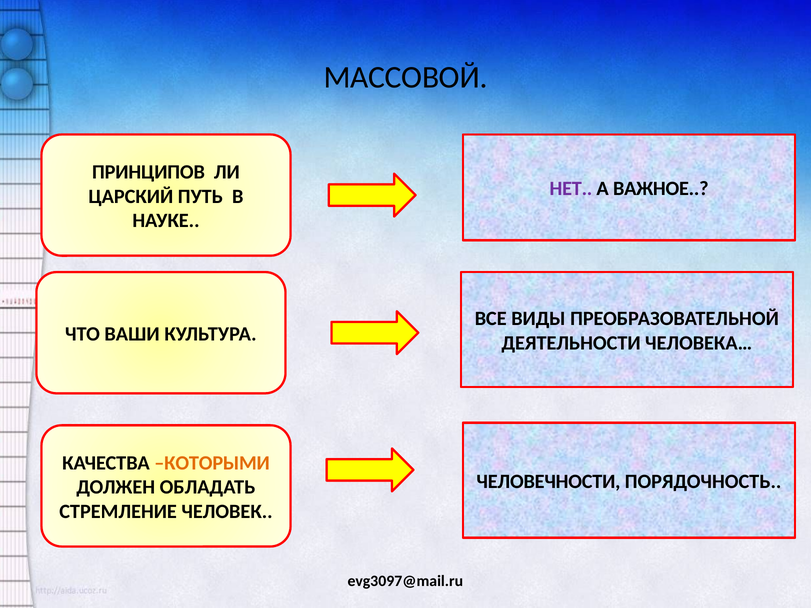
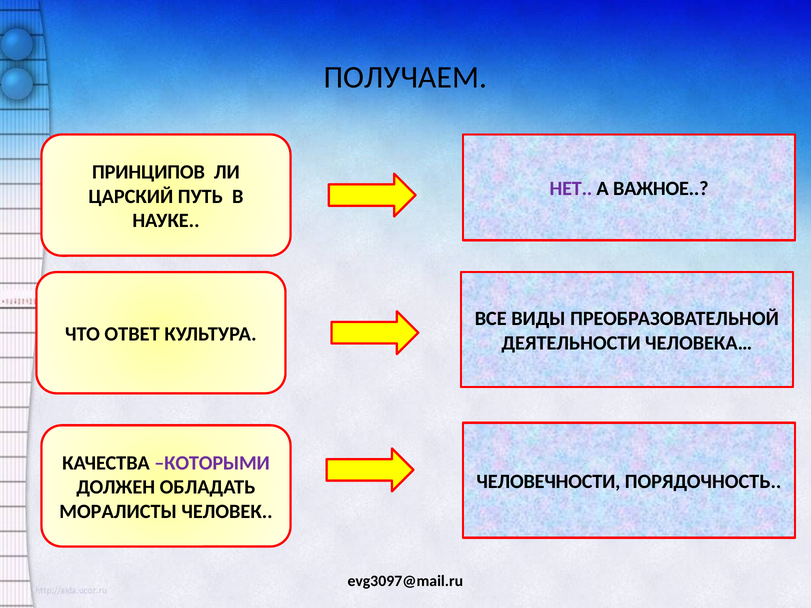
МАССОВОЙ: МАССОВОЙ -> ПОЛУЧАЕМ
ВАШИ: ВАШИ -> ОТВЕТ
КОТОРЫМИ colour: orange -> purple
СТРЕМЛЕНИЕ: СТРЕМЛЕНИЕ -> МОРАЛИСТЫ
